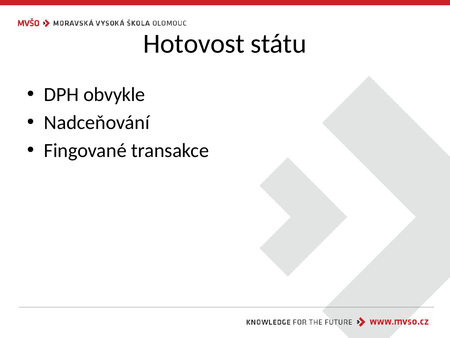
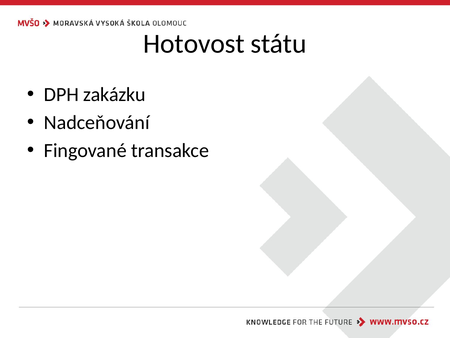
obvykle: obvykle -> zakázku
